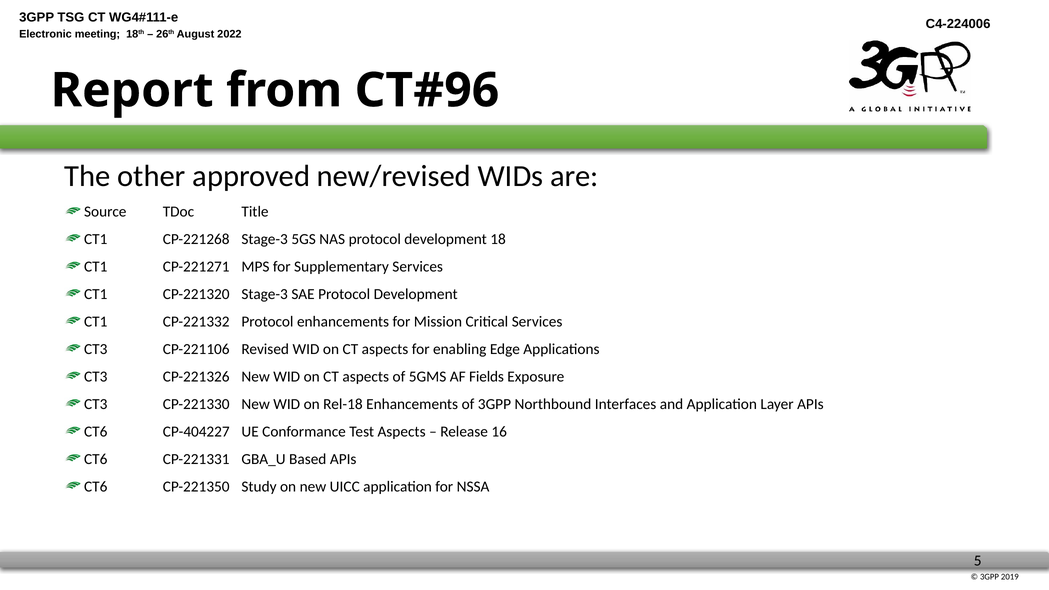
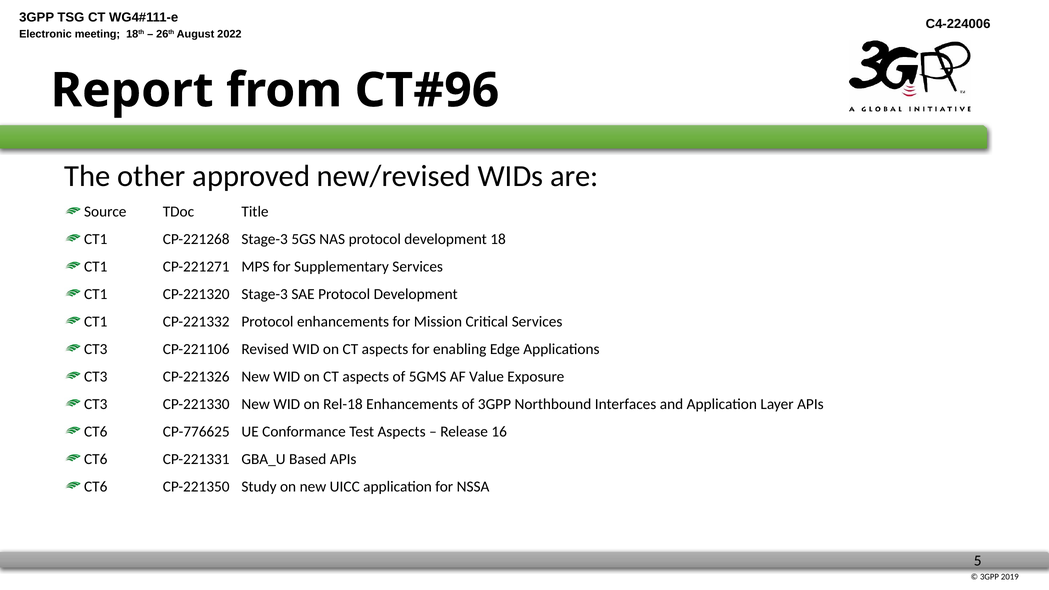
Fields: Fields -> Value
CP-404227: CP-404227 -> CP-776625
